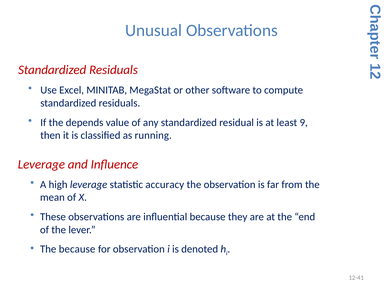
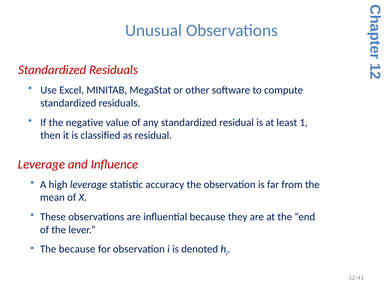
depends: depends -> negative
least 9: 9 -> 1
as running: running -> residual
